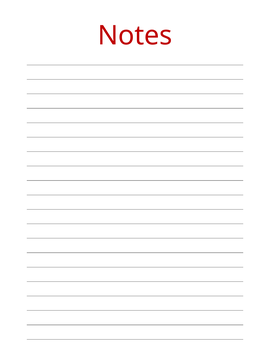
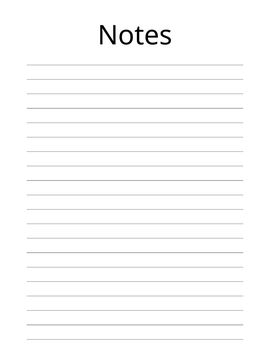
Notes colour: red -> black
